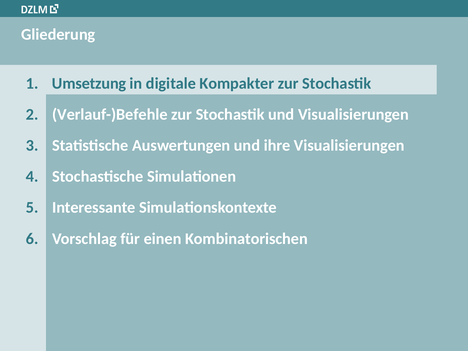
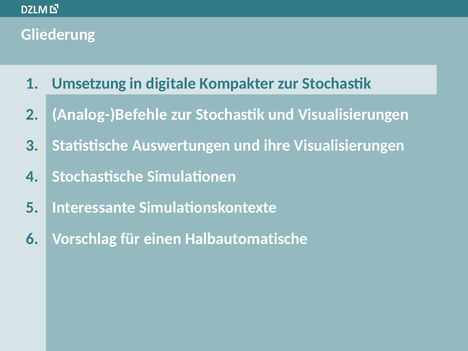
Verlauf-)Befehle: Verlauf-)Befehle -> Analog-)Befehle
Kombinatorischen: Kombinatorischen -> Halbautomatische
